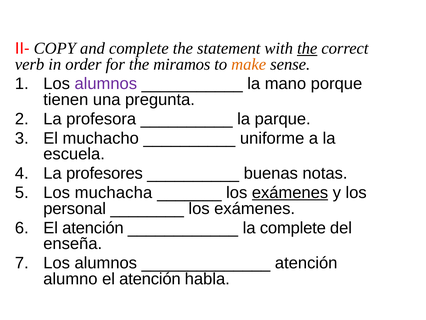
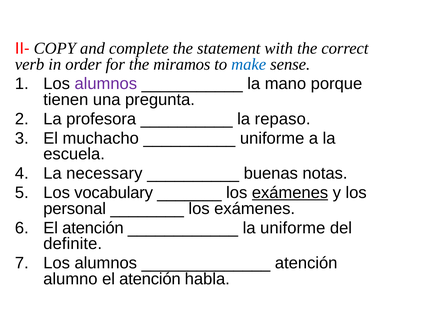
the at (307, 48) underline: present -> none
make colour: orange -> blue
parque: parque -> repaso
profesores: profesores -> necessary
muchacha: muchacha -> vocabulary
la complete: complete -> uniforme
enseña: enseña -> definite
